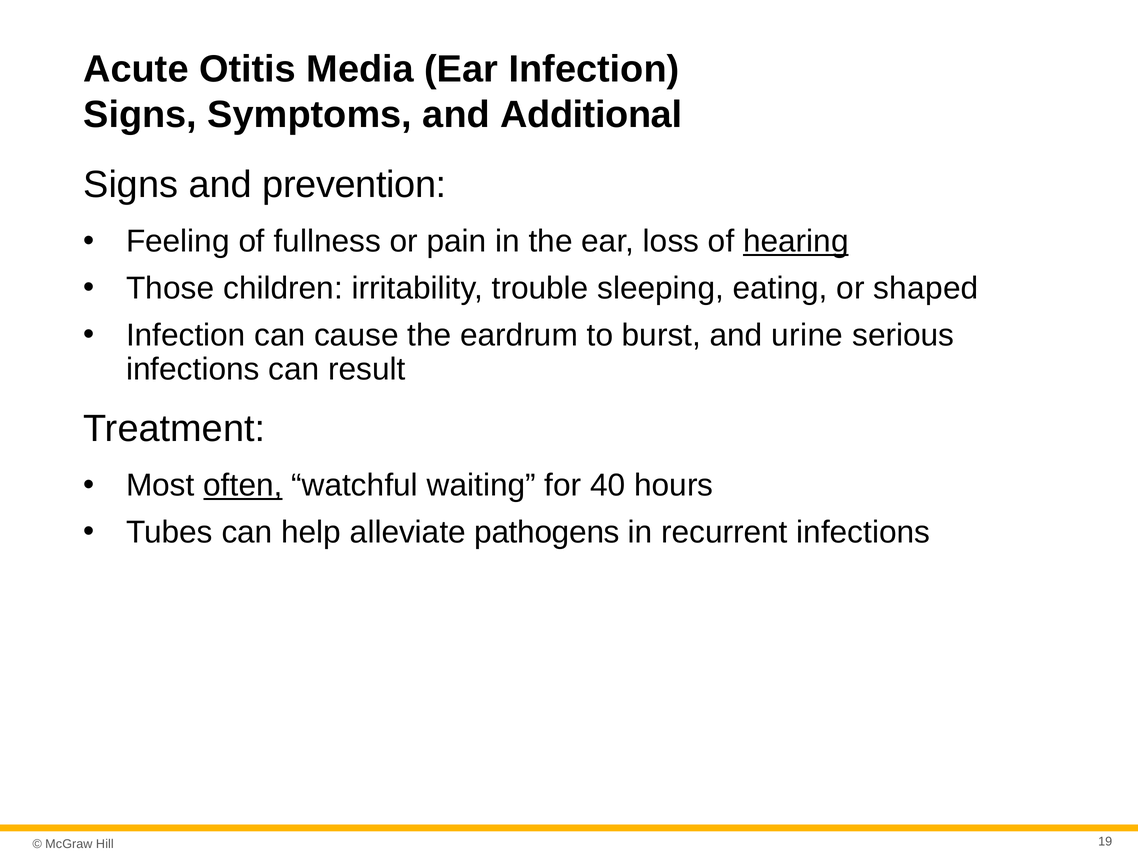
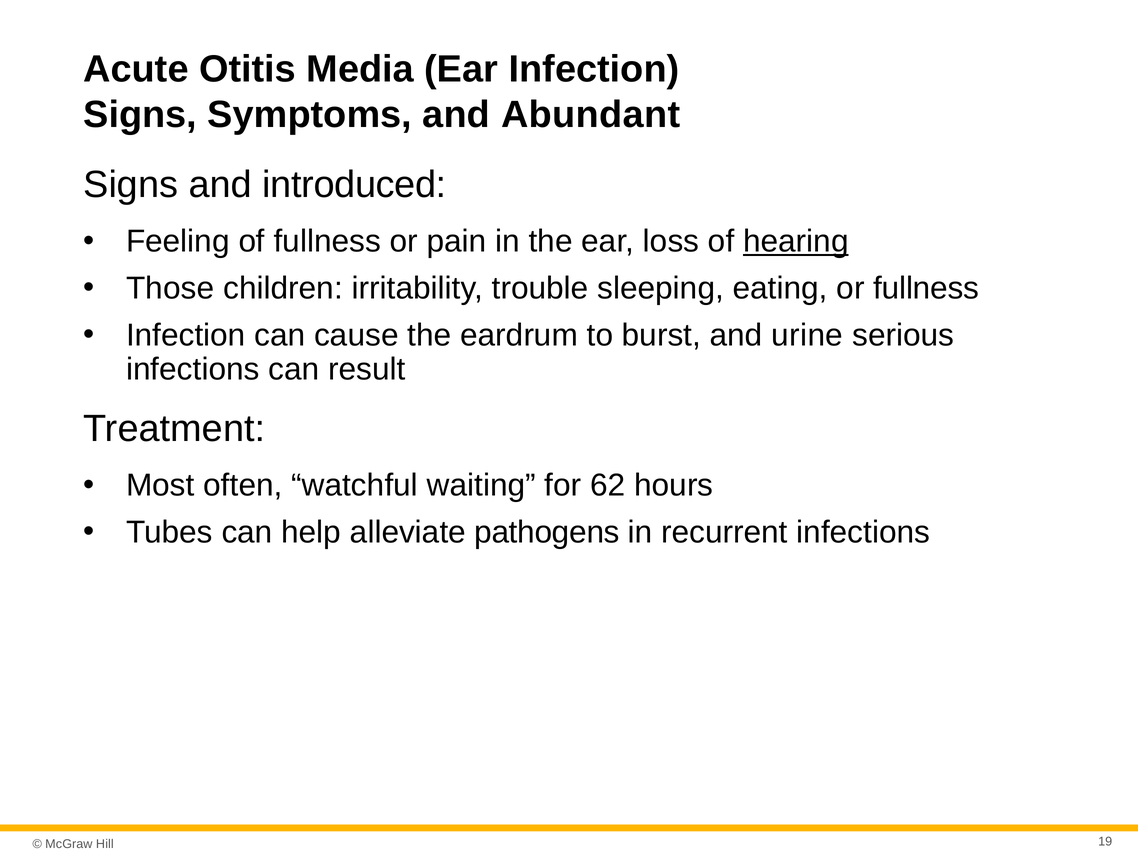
Additional: Additional -> Abundant
prevention: prevention -> introduced
or shaped: shaped -> fullness
often underline: present -> none
40: 40 -> 62
